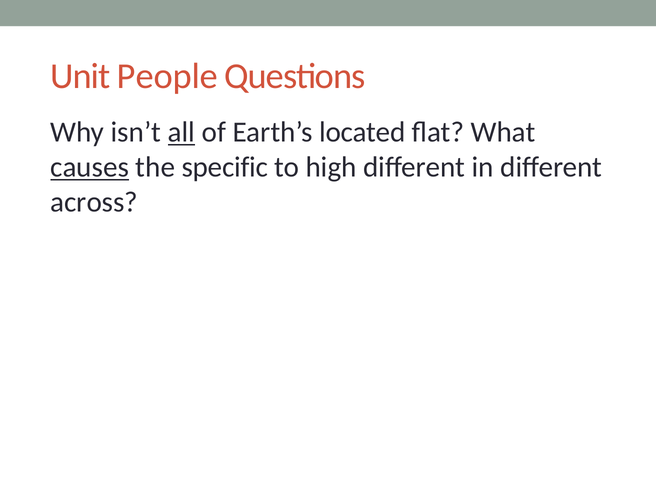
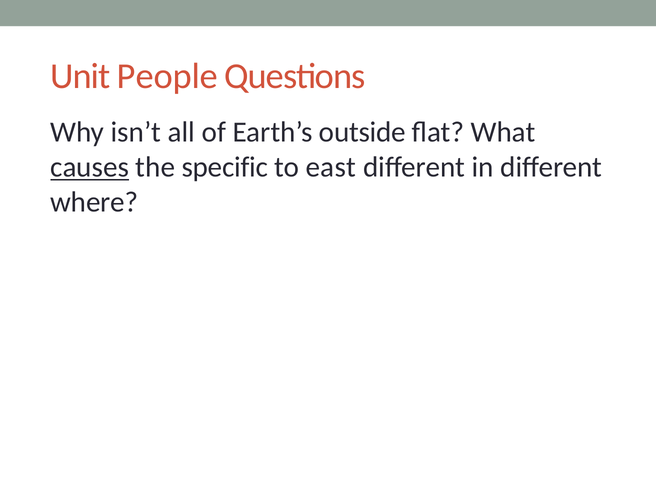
all underline: present -> none
located: located -> outside
high: high -> east
across: across -> where
